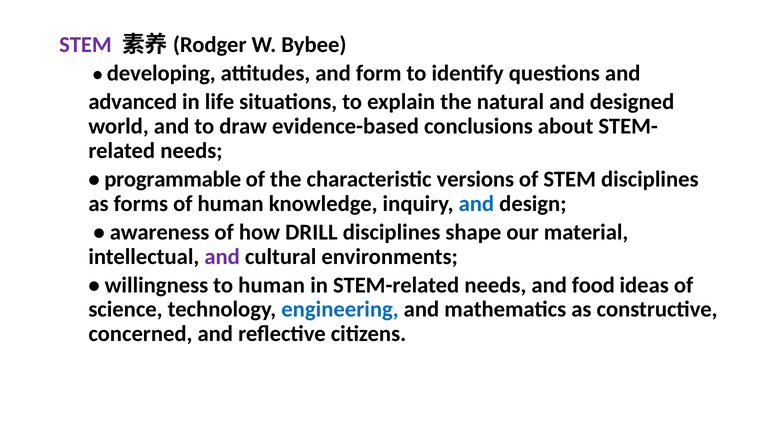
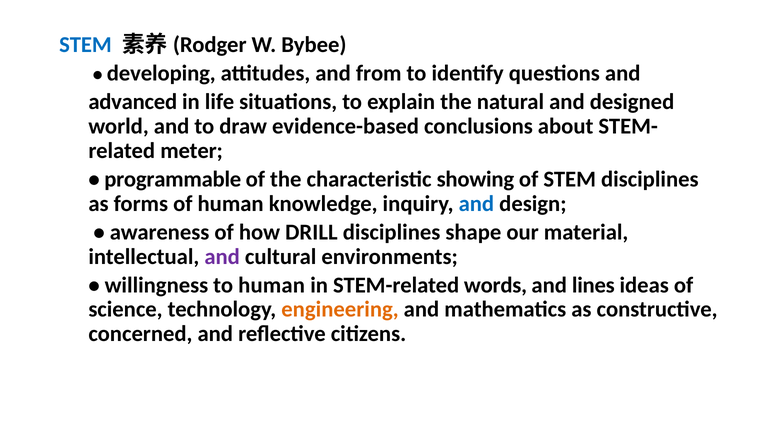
STEM at (85, 45) colour: purple -> blue
form: form -> from
needs at (191, 151): needs -> meter
versions: versions -> showing
STEM-related needs: needs -> words
food: food -> lines
engineering colour: blue -> orange
